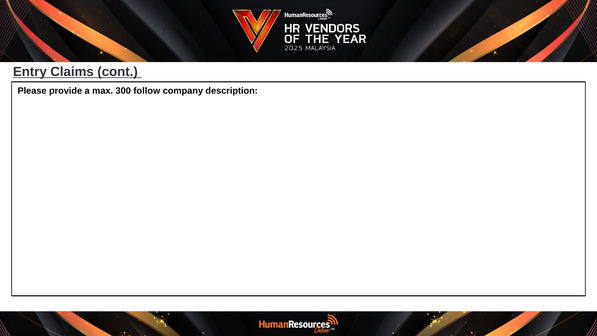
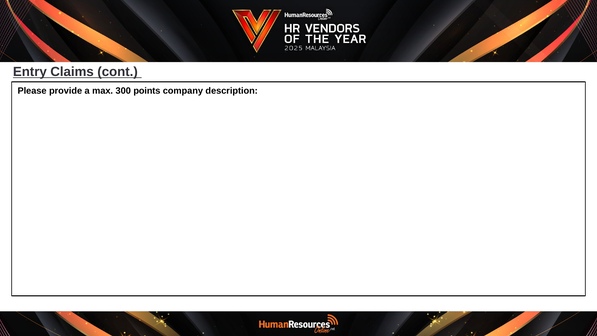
follow: follow -> points
